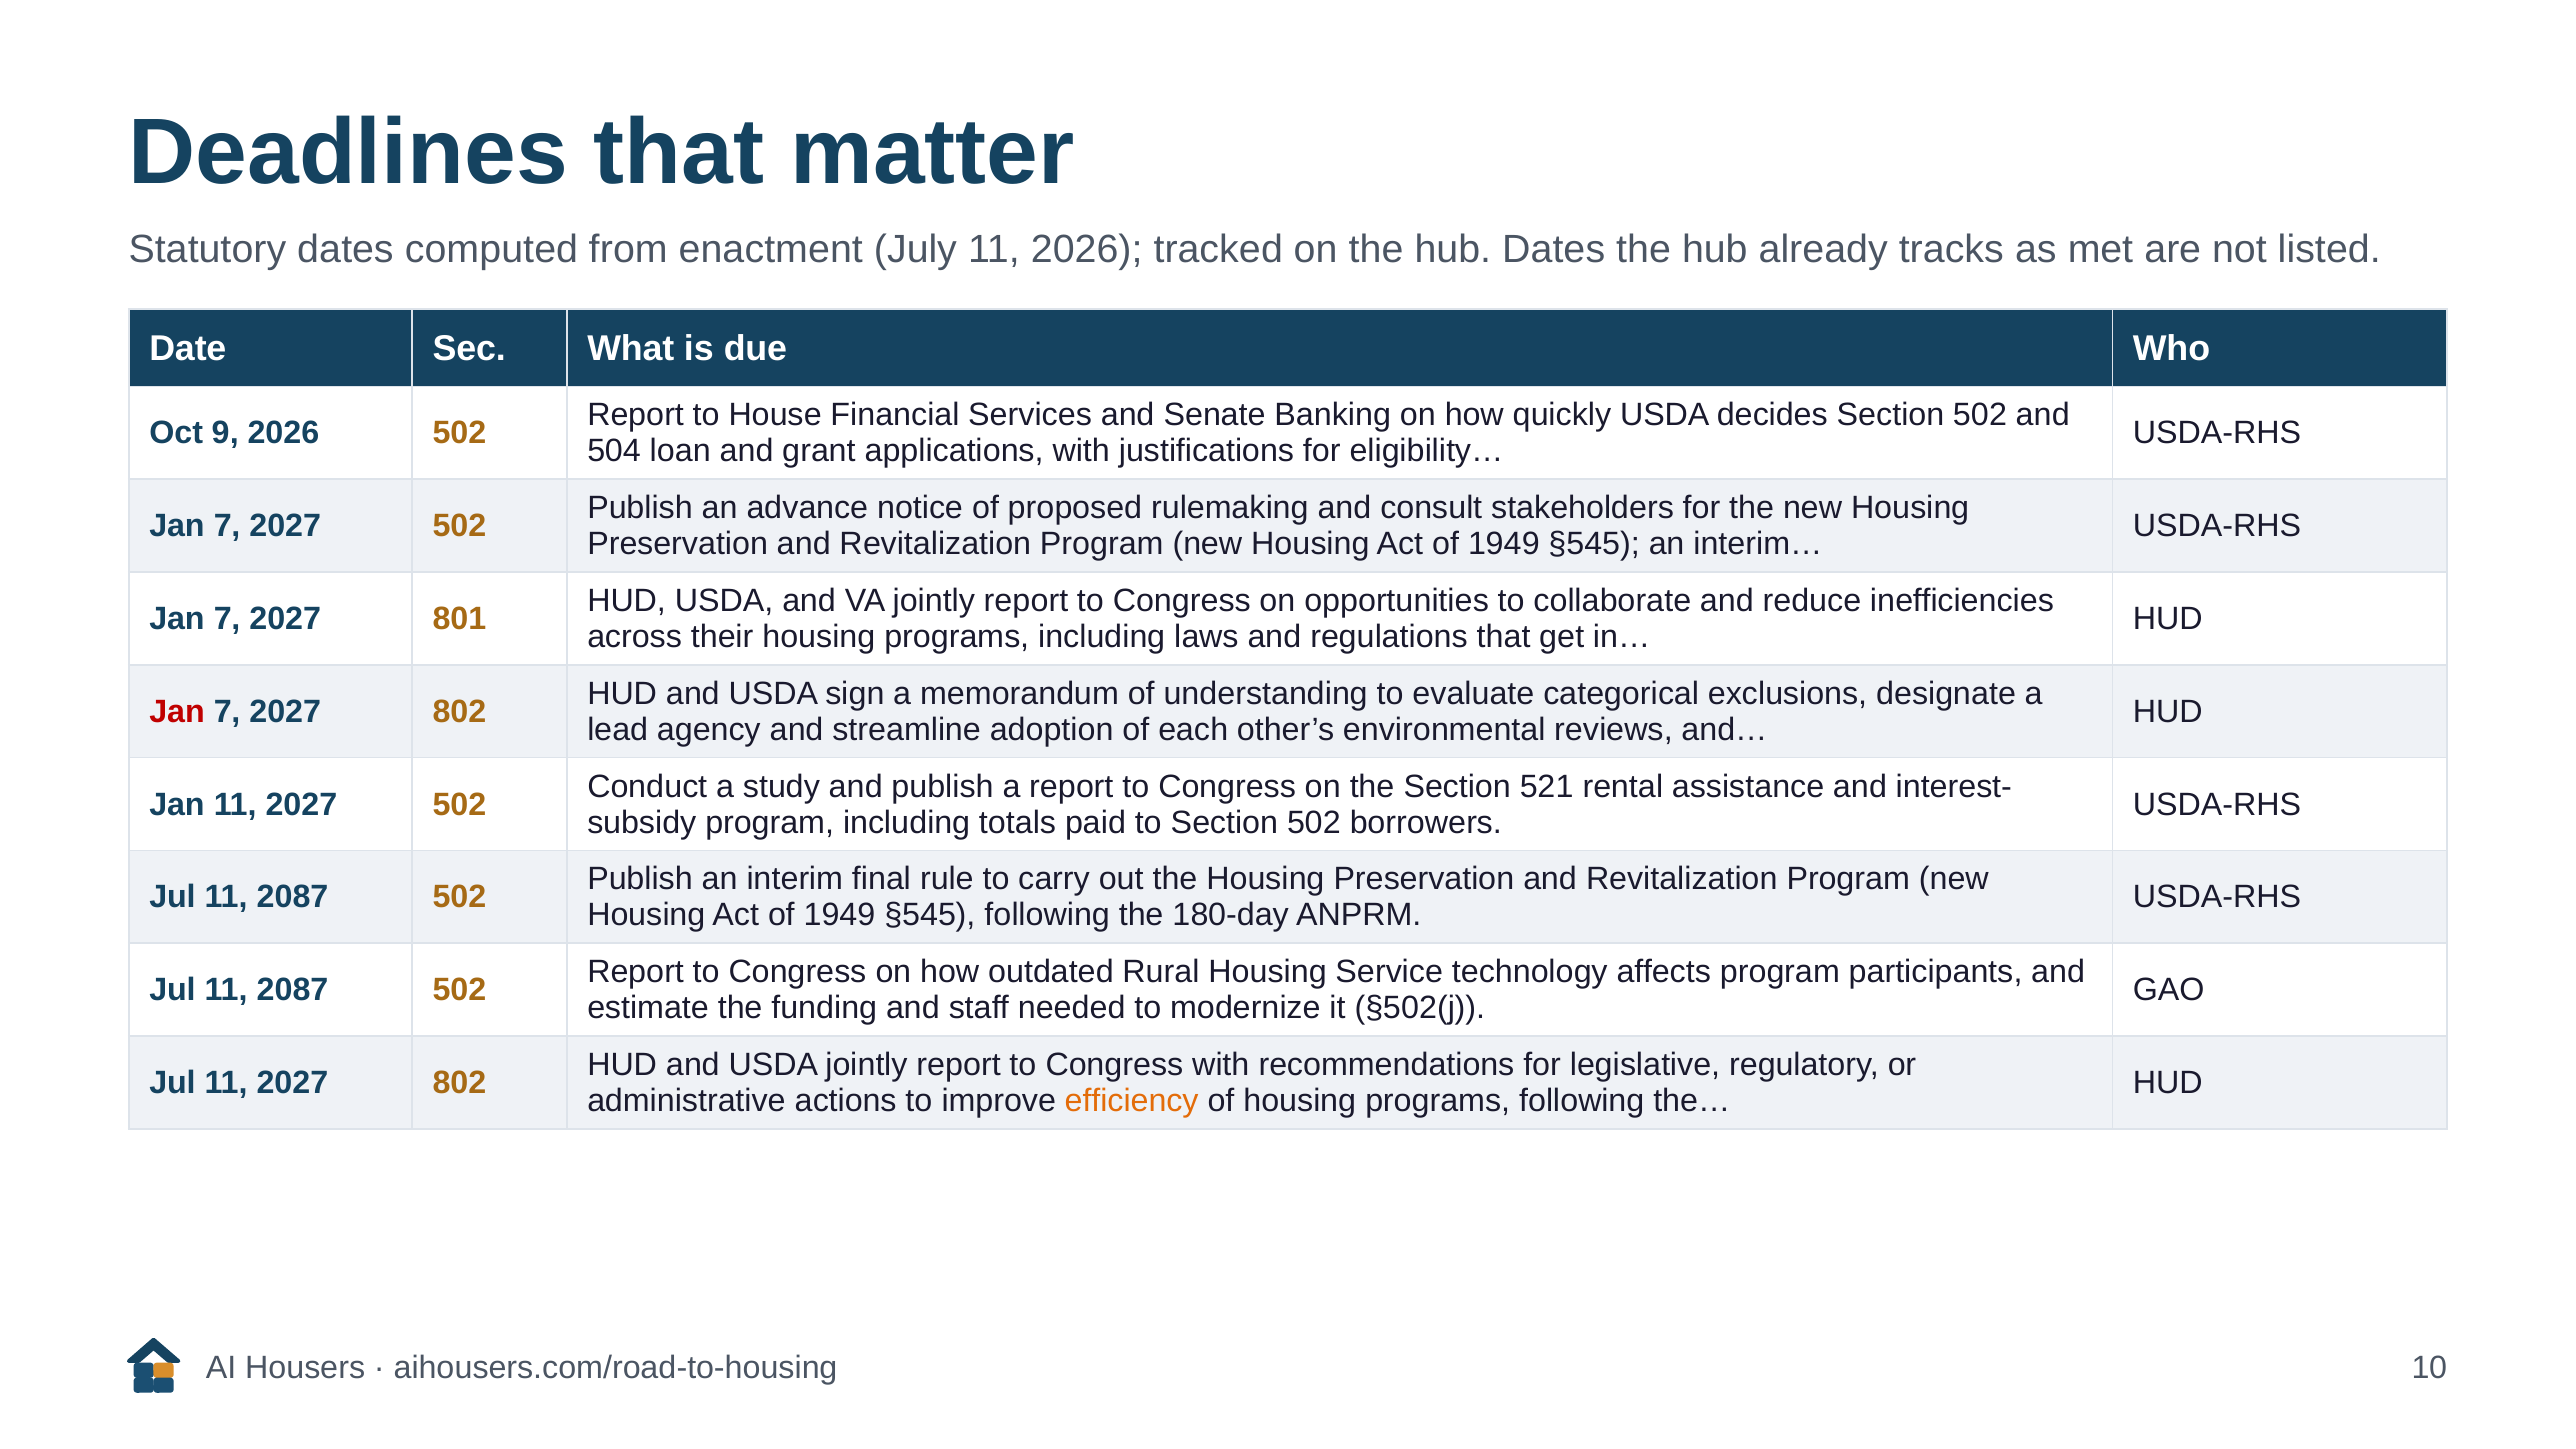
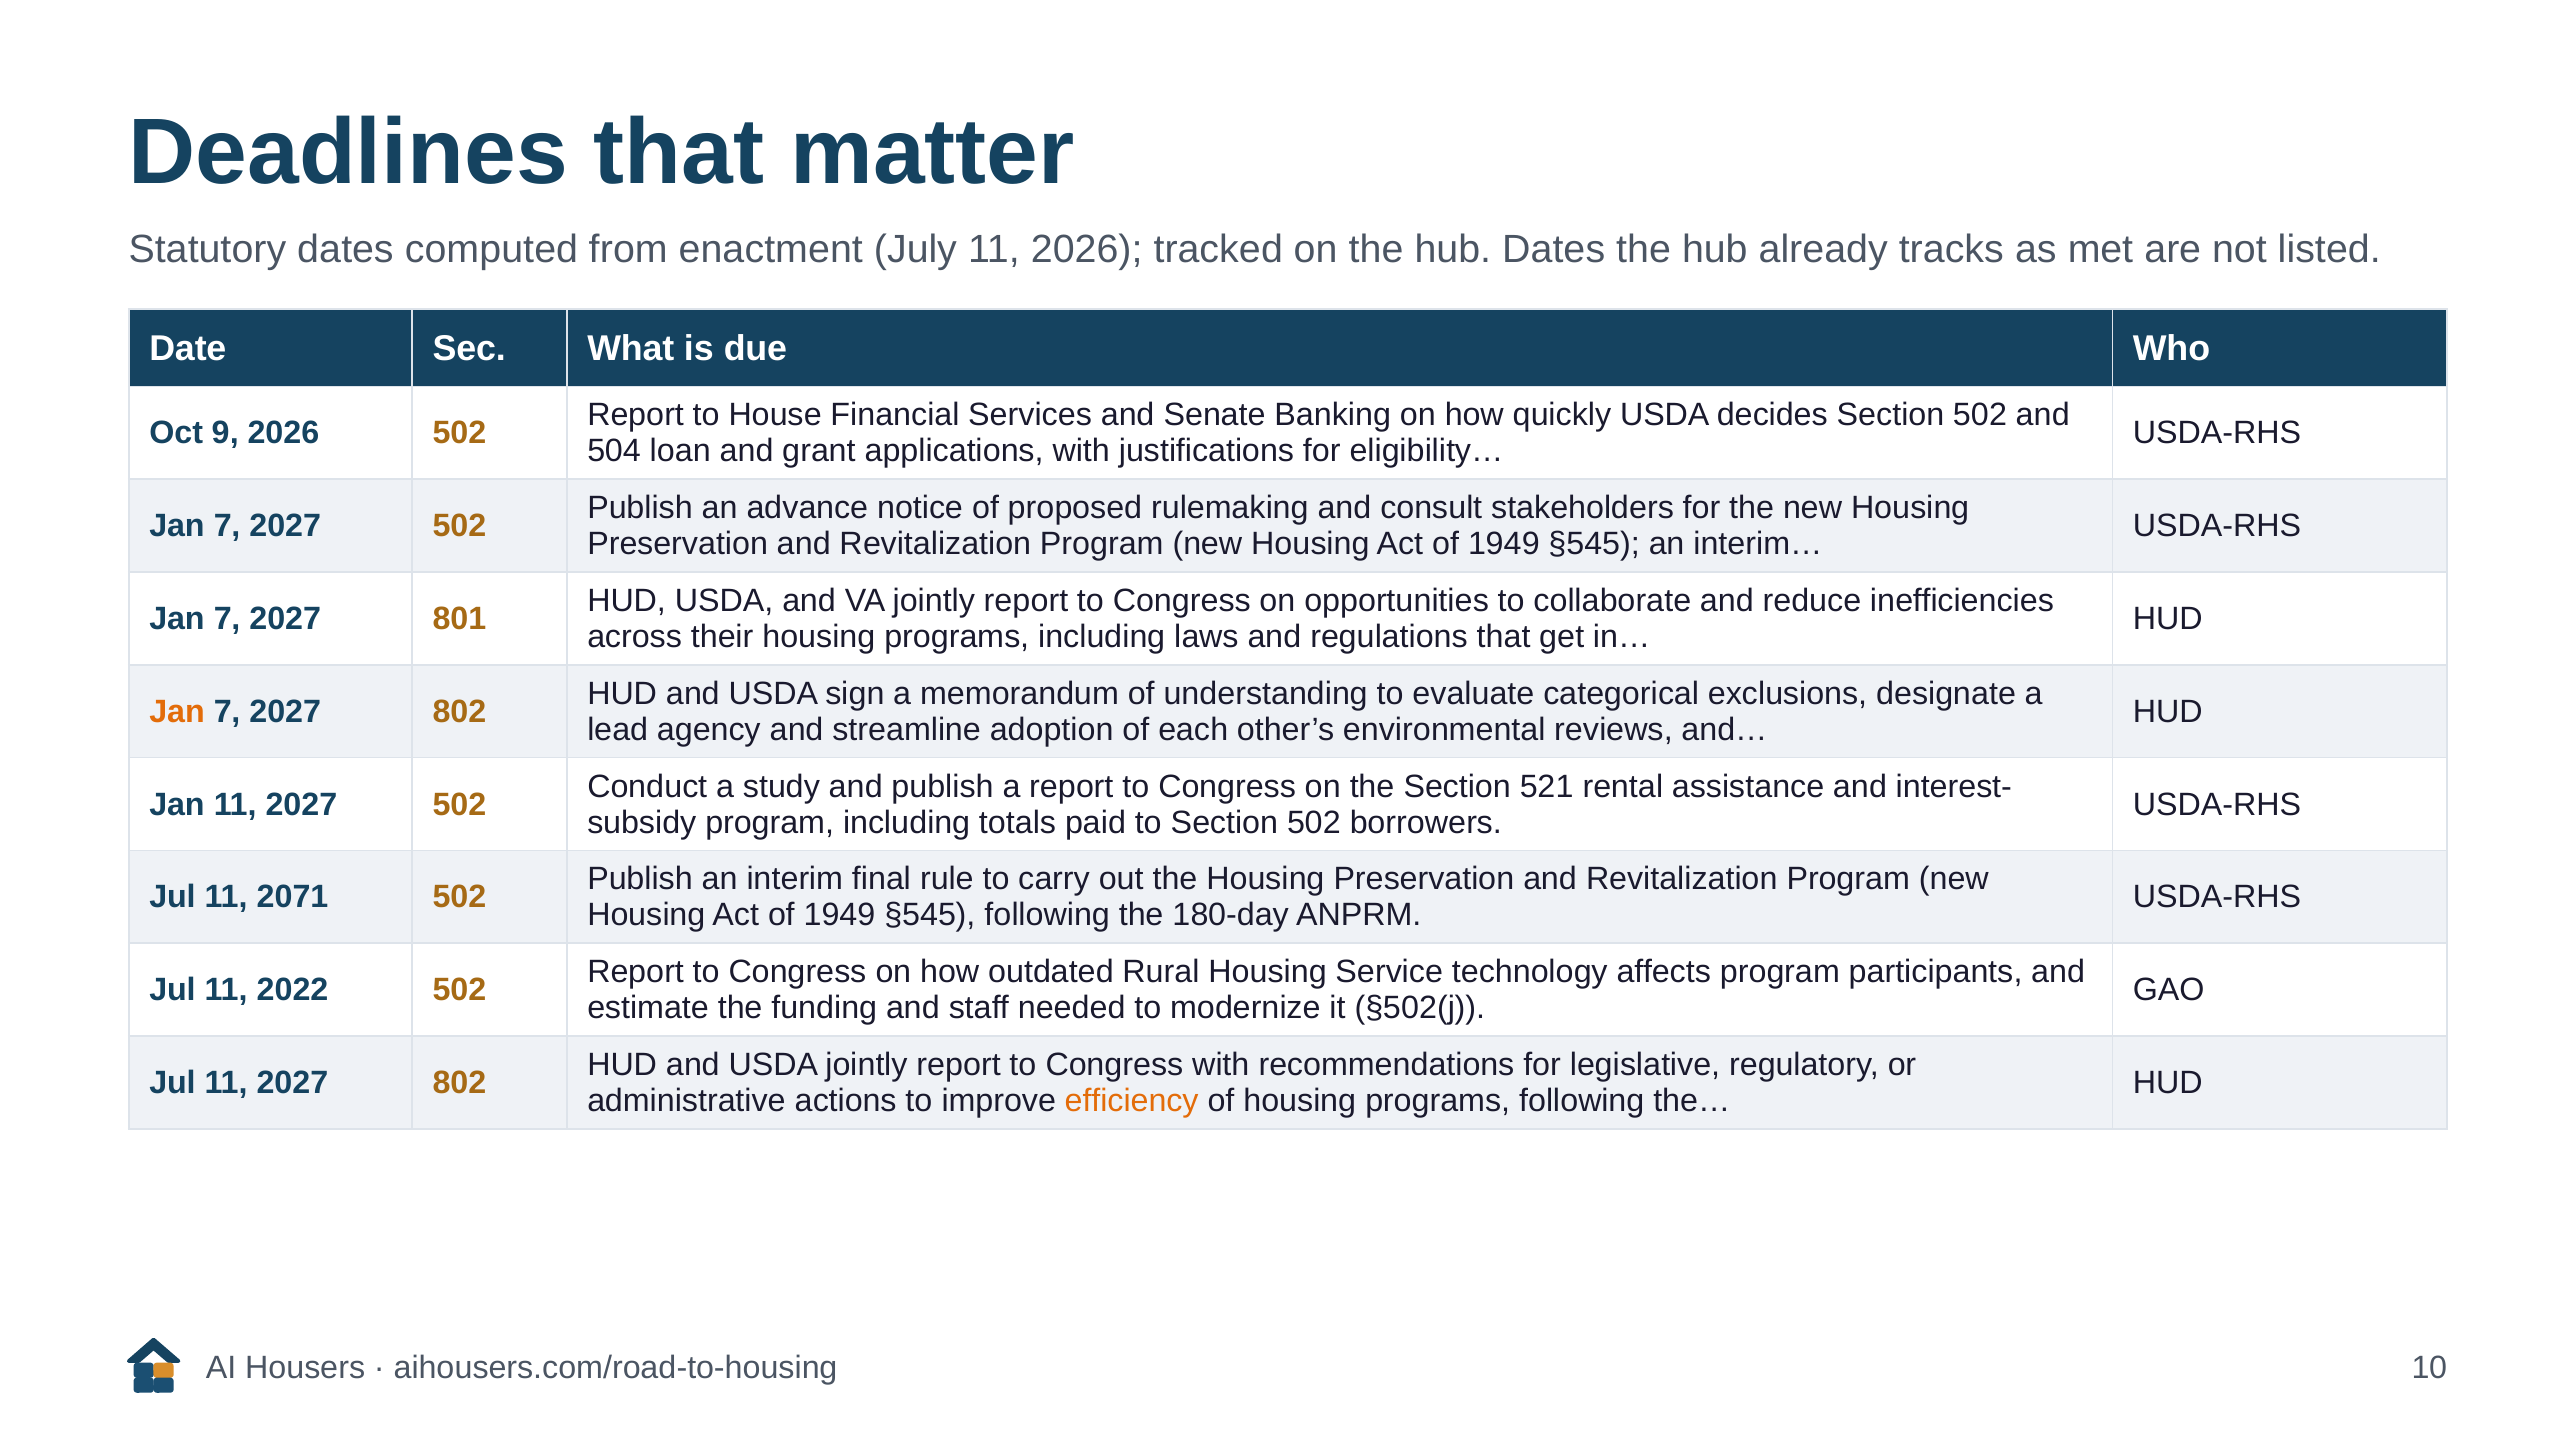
Jan at (177, 712) colour: red -> orange
2087 at (293, 897): 2087 -> 2071
2087 at (293, 990): 2087 -> 2022
